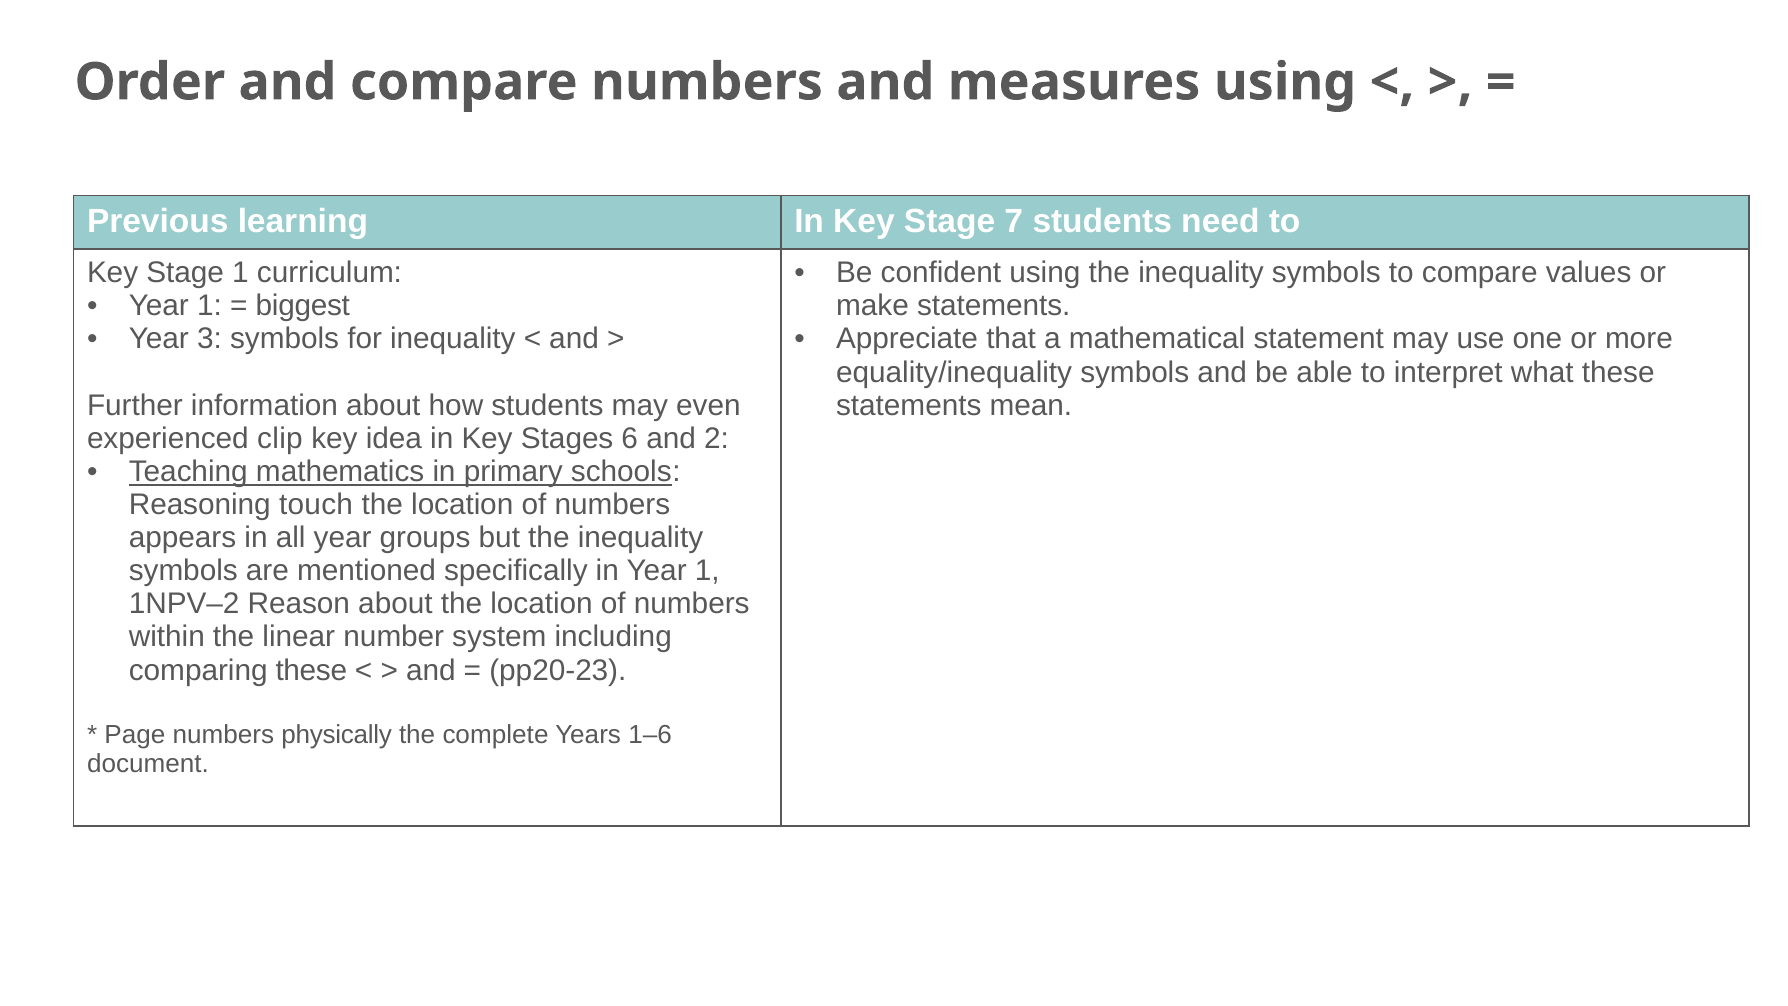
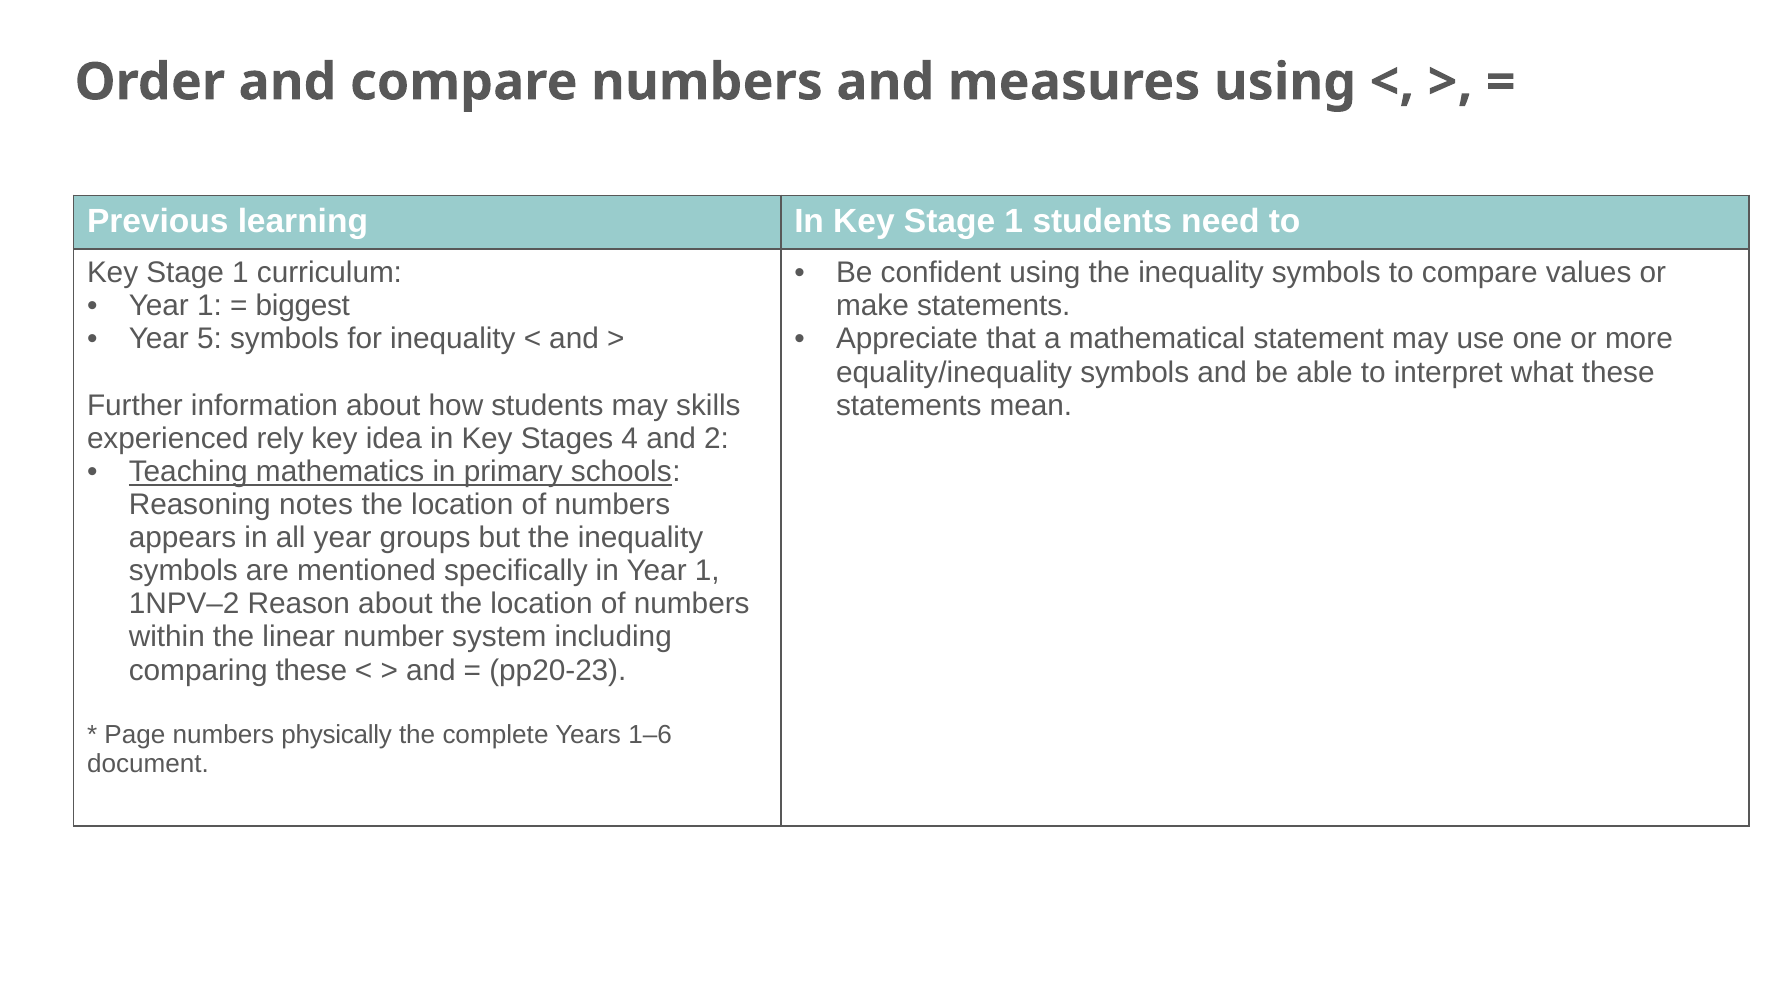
In Key Stage 7: 7 -> 1
3: 3 -> 5
even: even -> skills
clip: clip -> rely
6: 6 -> 4
touch: touch -> notes
